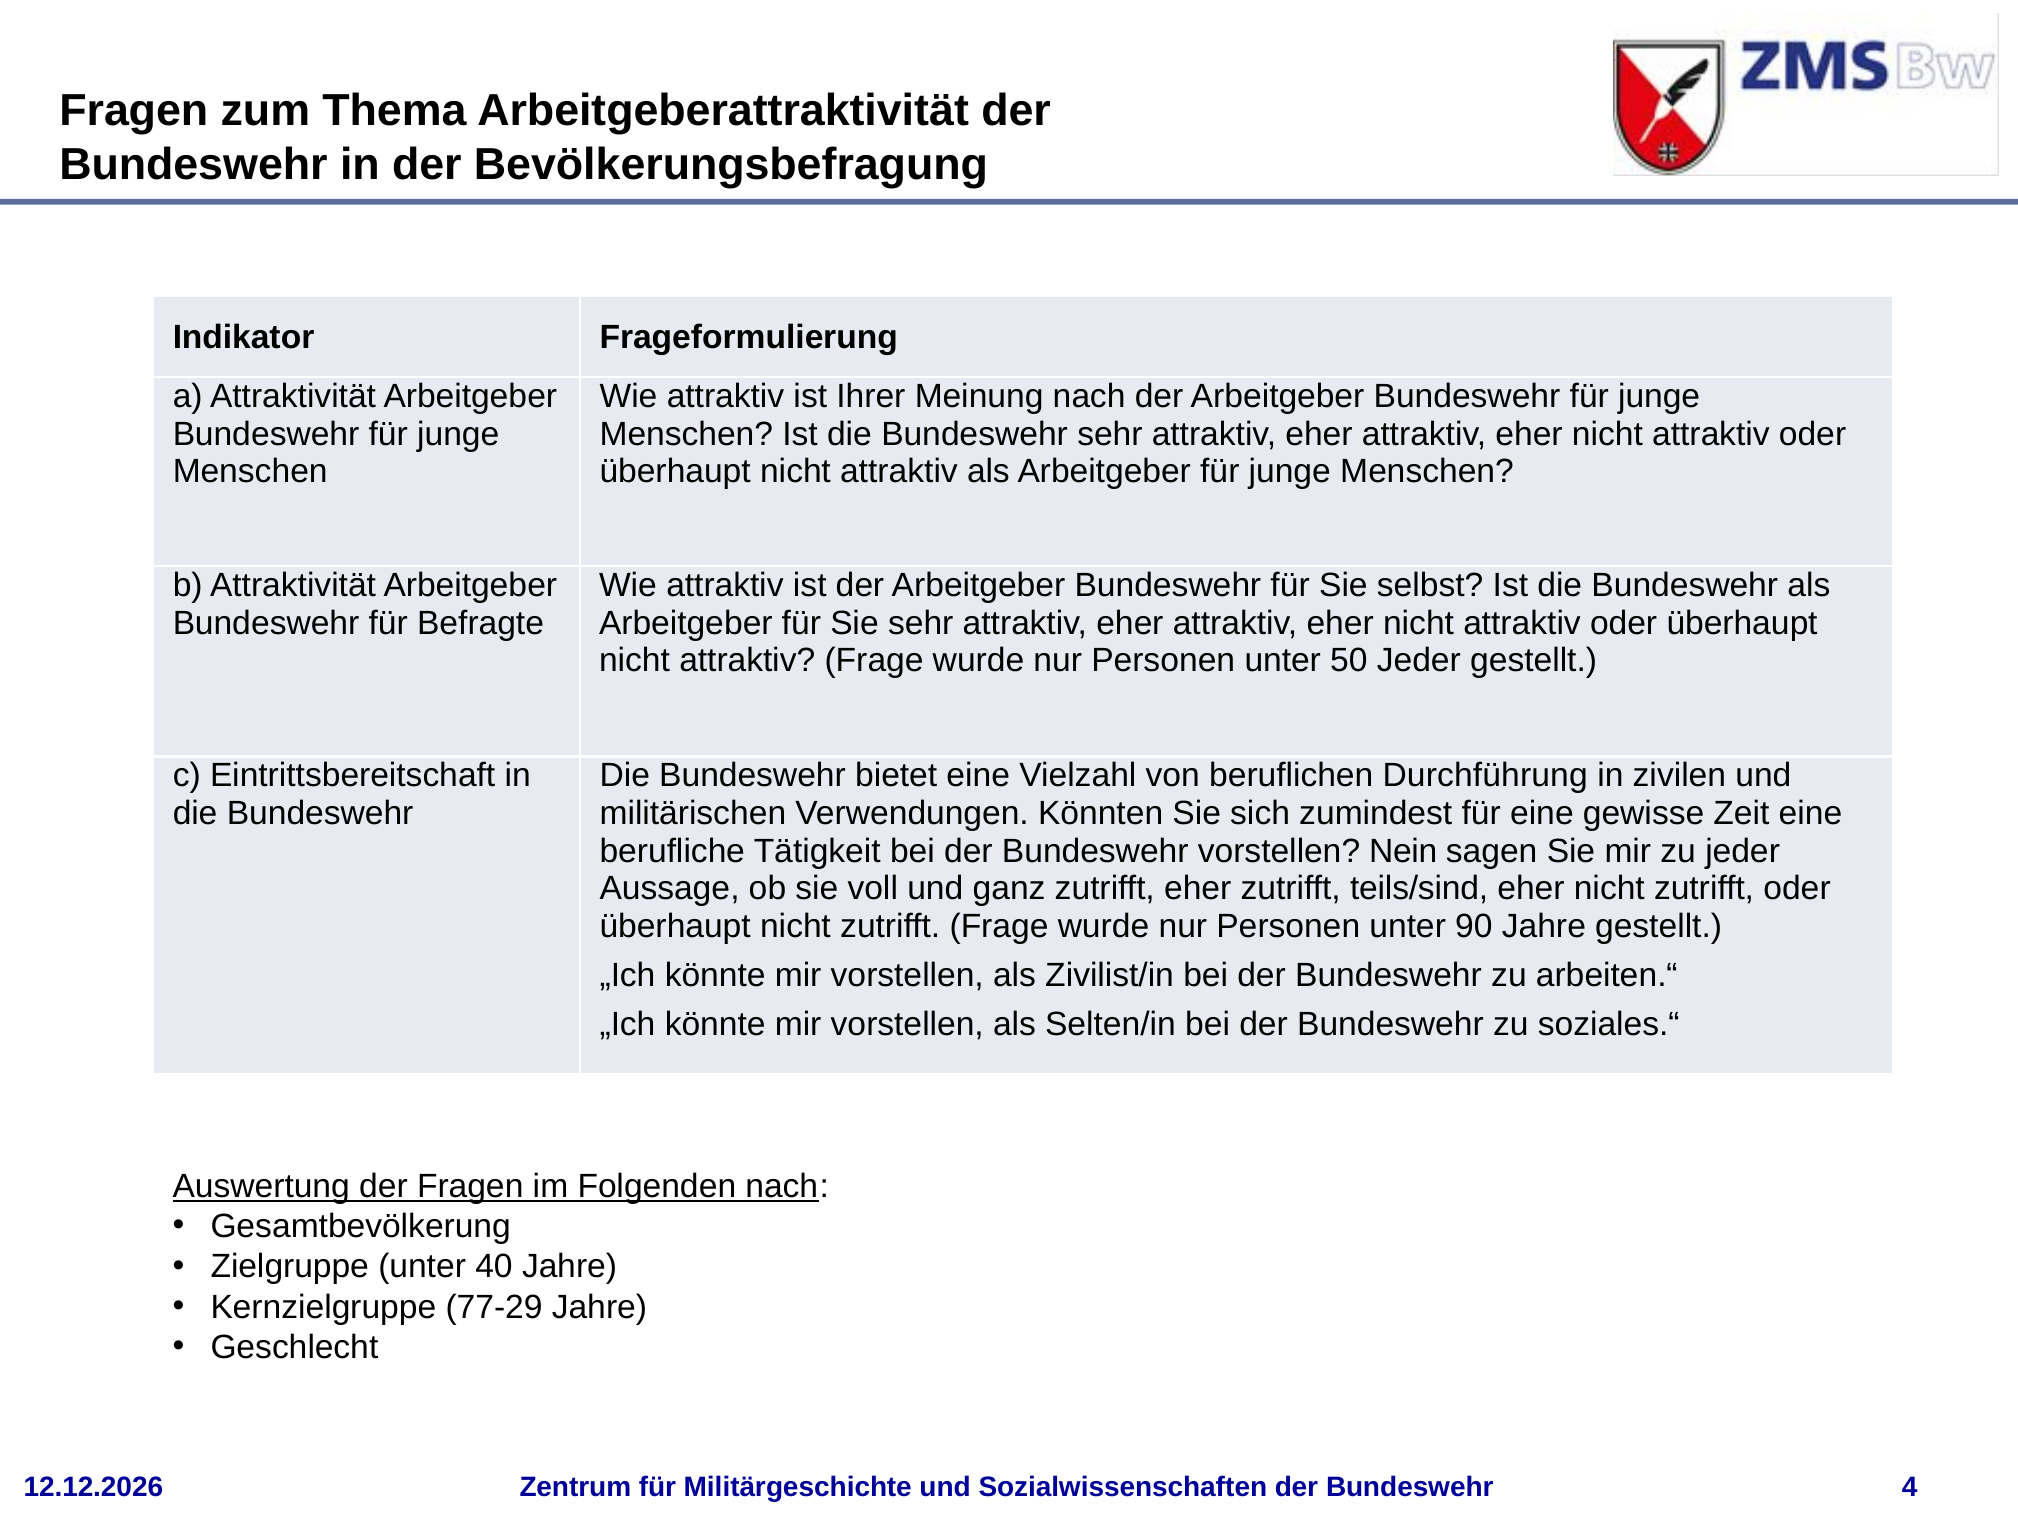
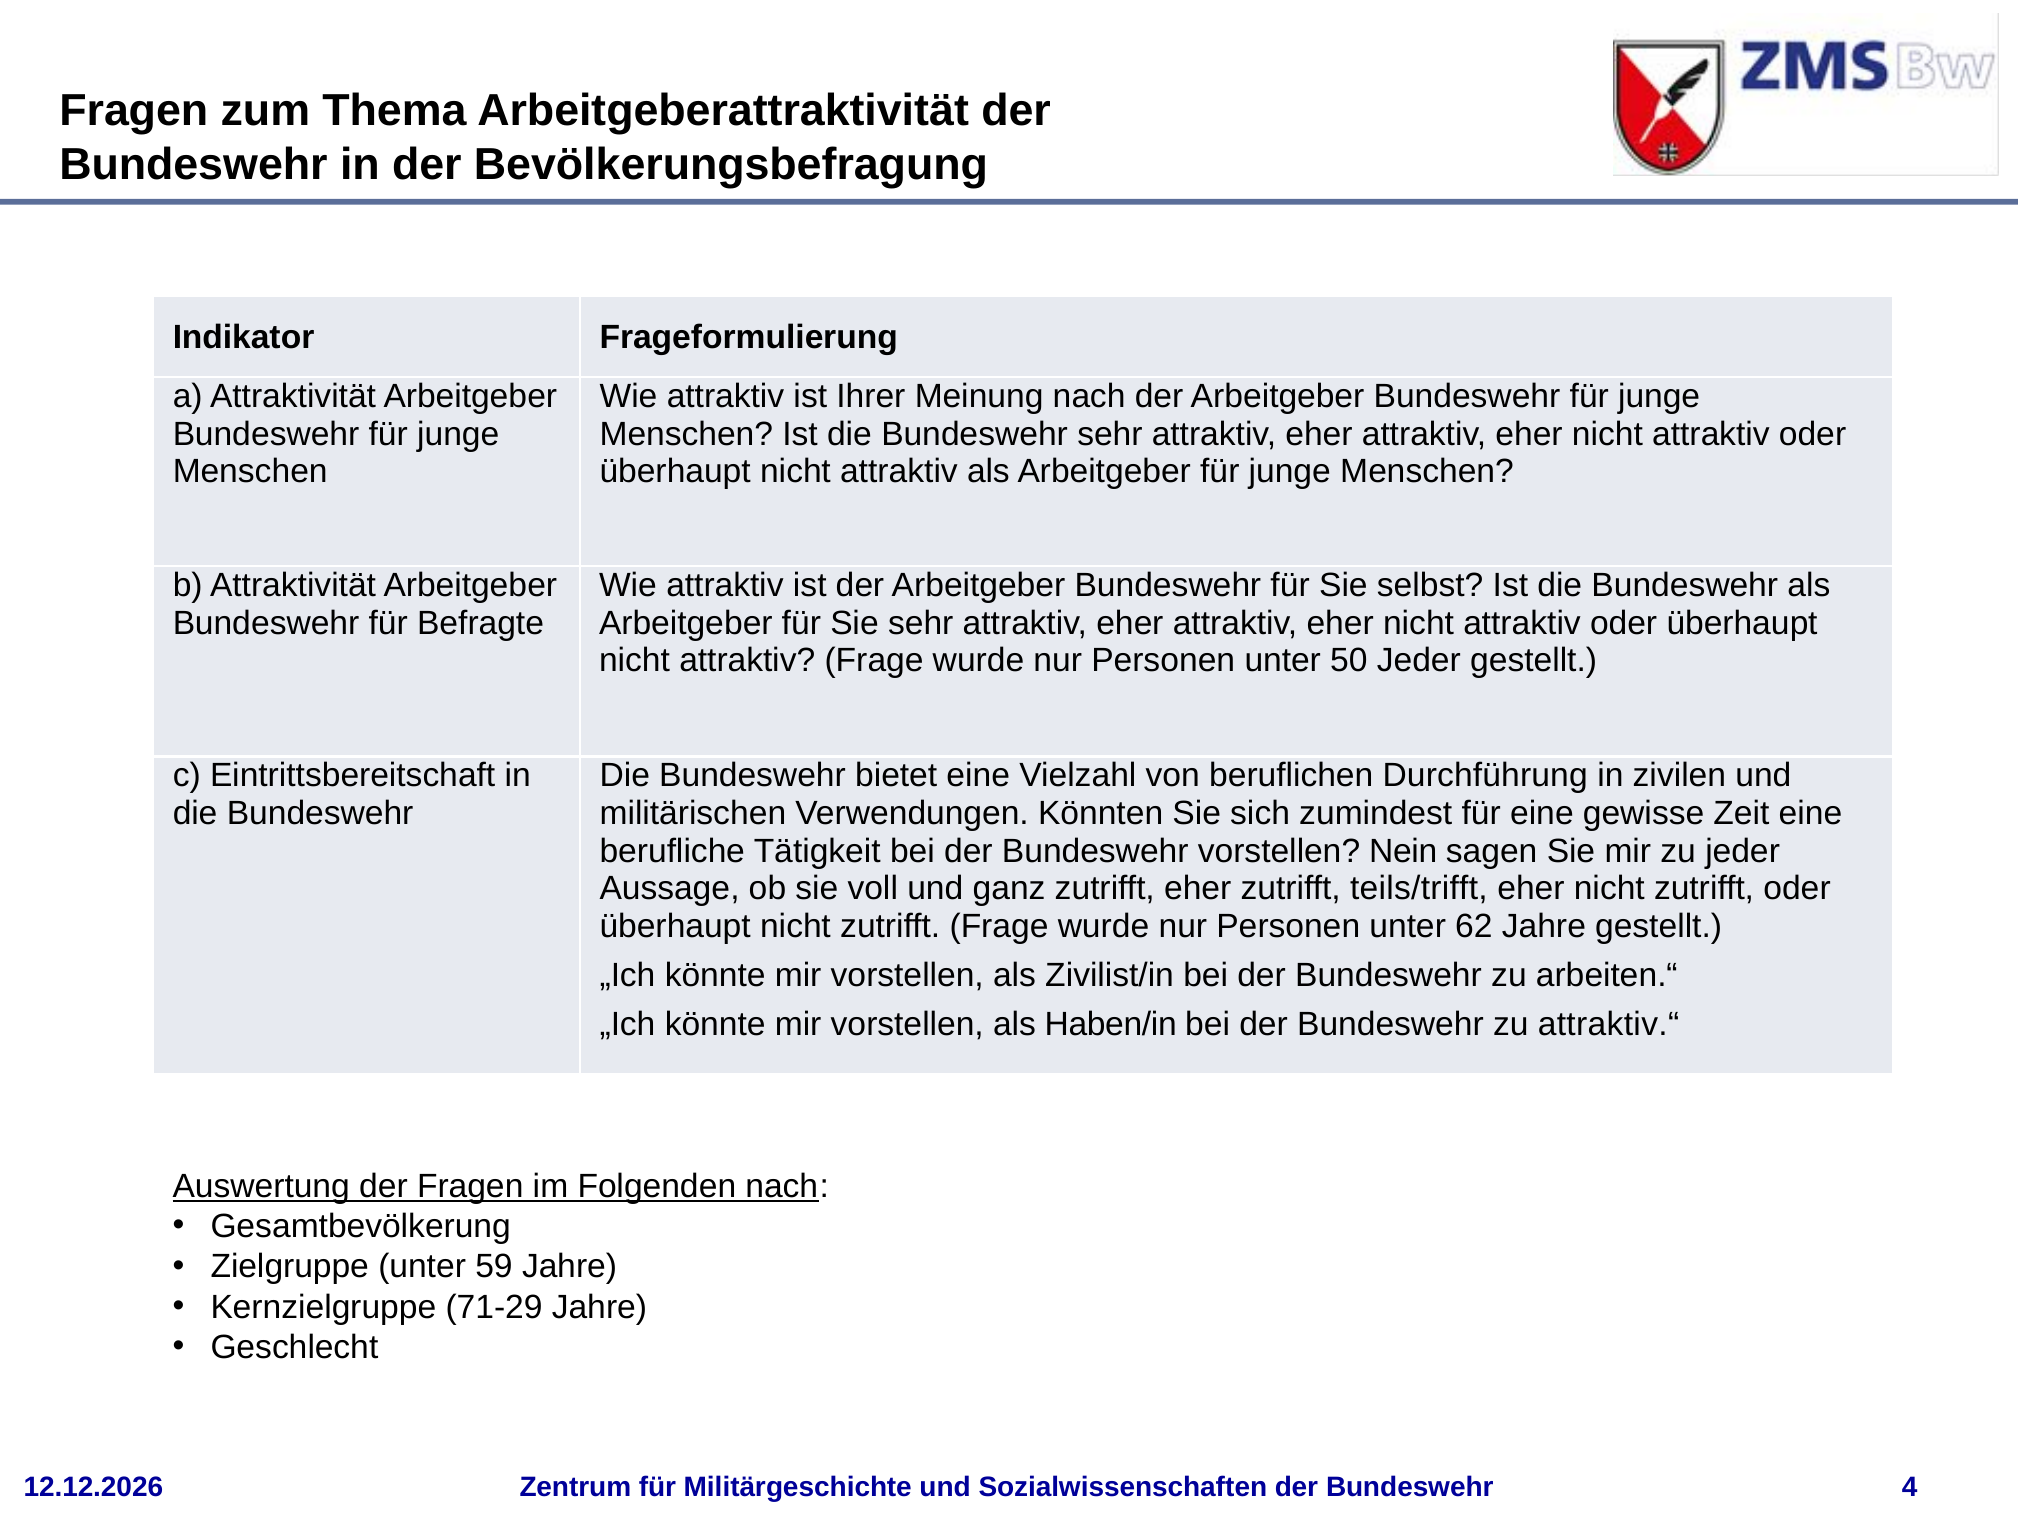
teils/sind: teils/sind -> teils/trifft
90: 90 -> 62
Selten/in: Selten/in -> Haben/in
soziales.“: soziales.“ -> attraktiv.“
40: 40 -> 59
77-29: 77-29 -> 71-29
